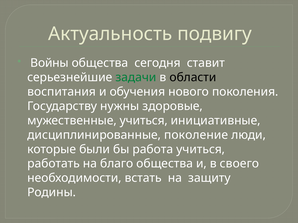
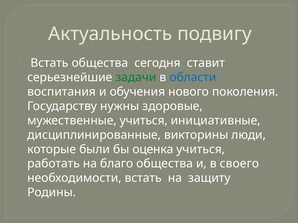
Войны at (50, 63): Войны -> Встать
области colour: black -> blue
поколение: поколение -> викторины
работа: работа -> оценка
